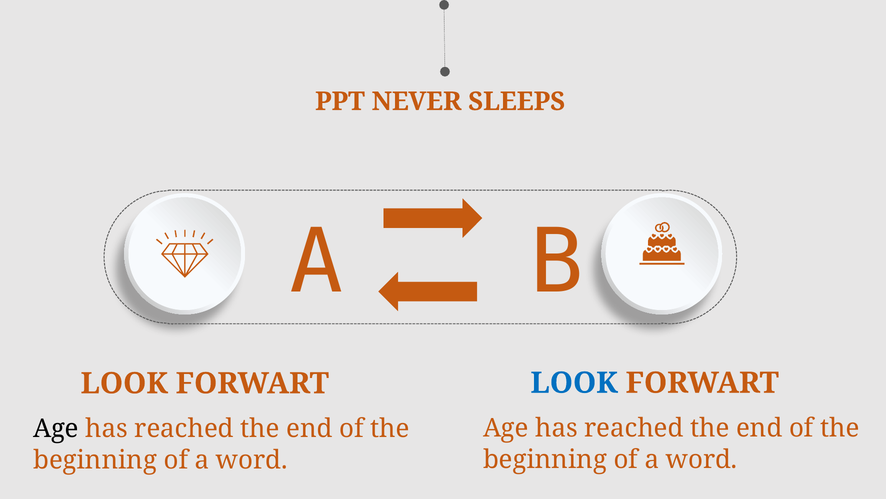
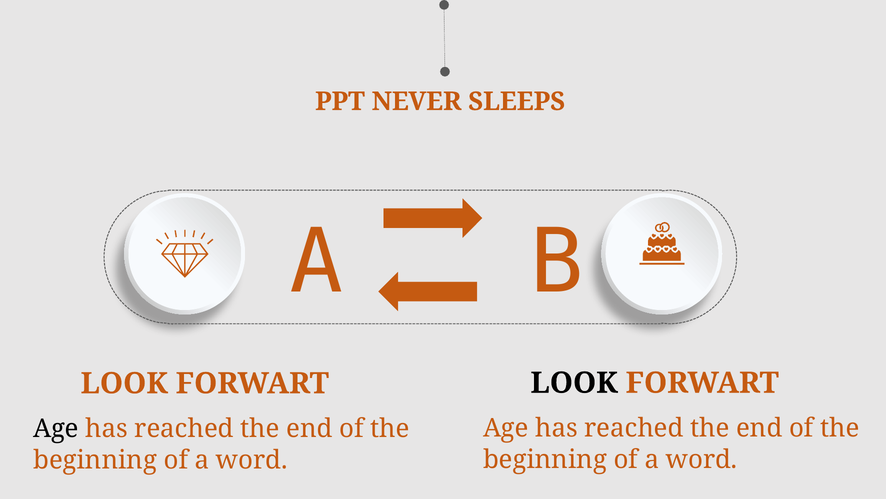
LOOK at (574, 383) colour: blue -> black
